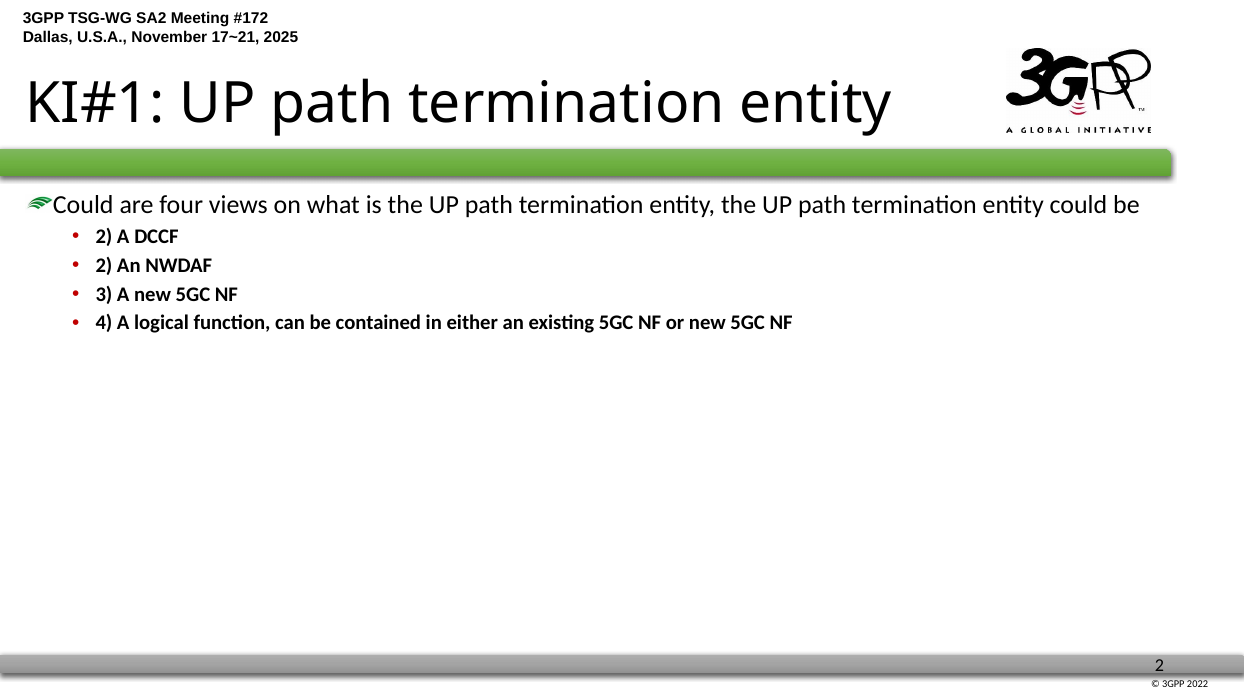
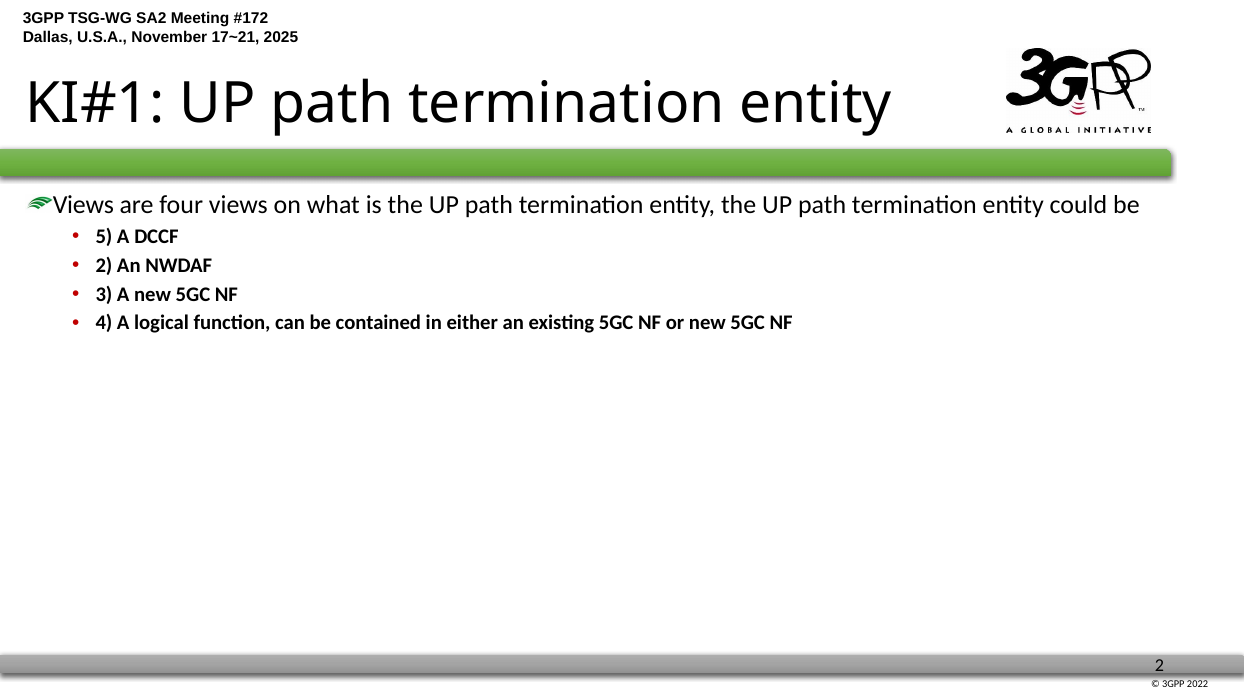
Could at (83, 205): Could -> Views
2 at (104, 236): 2 -> 5
